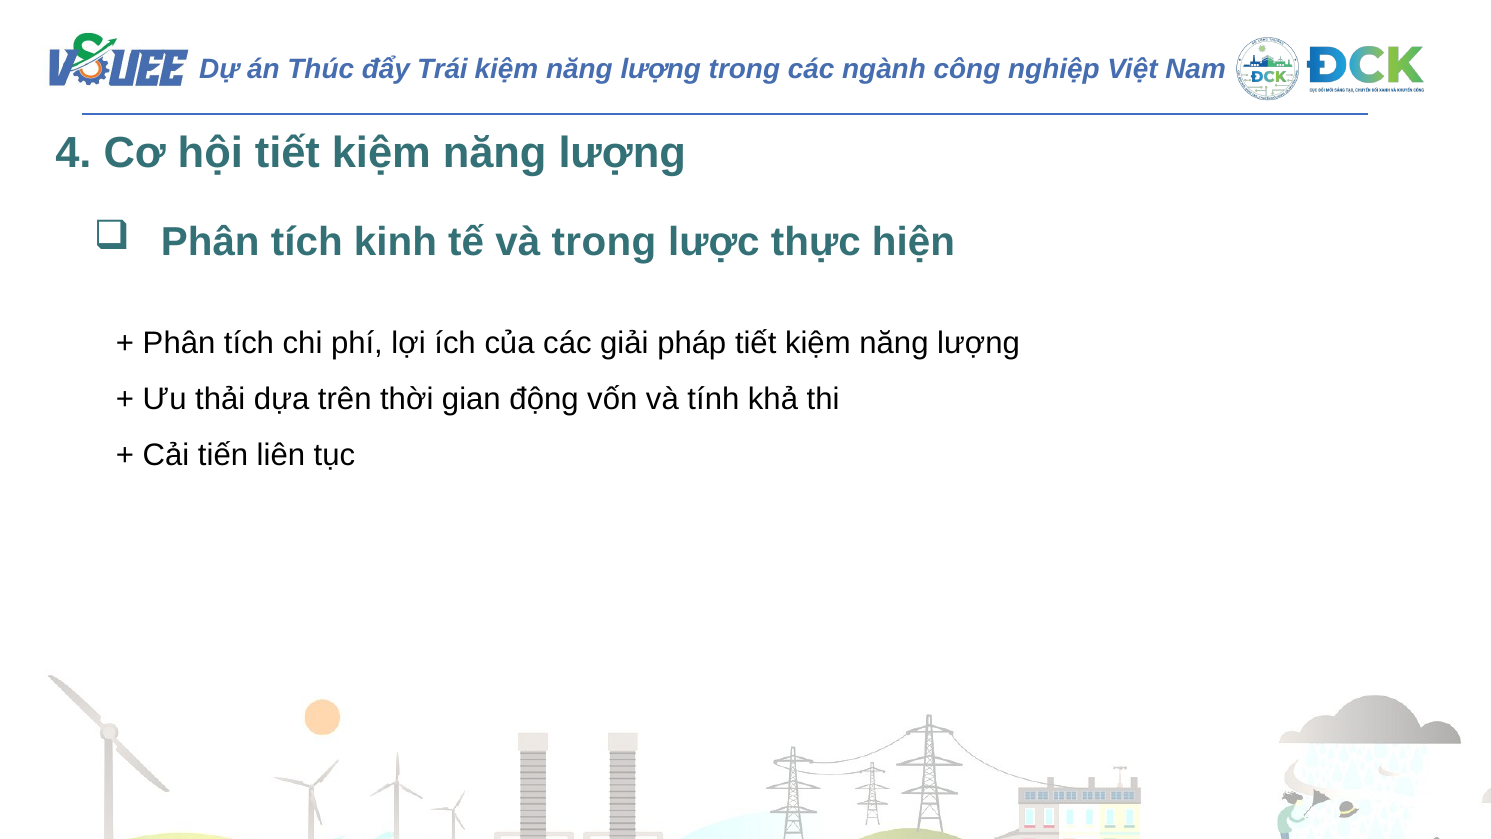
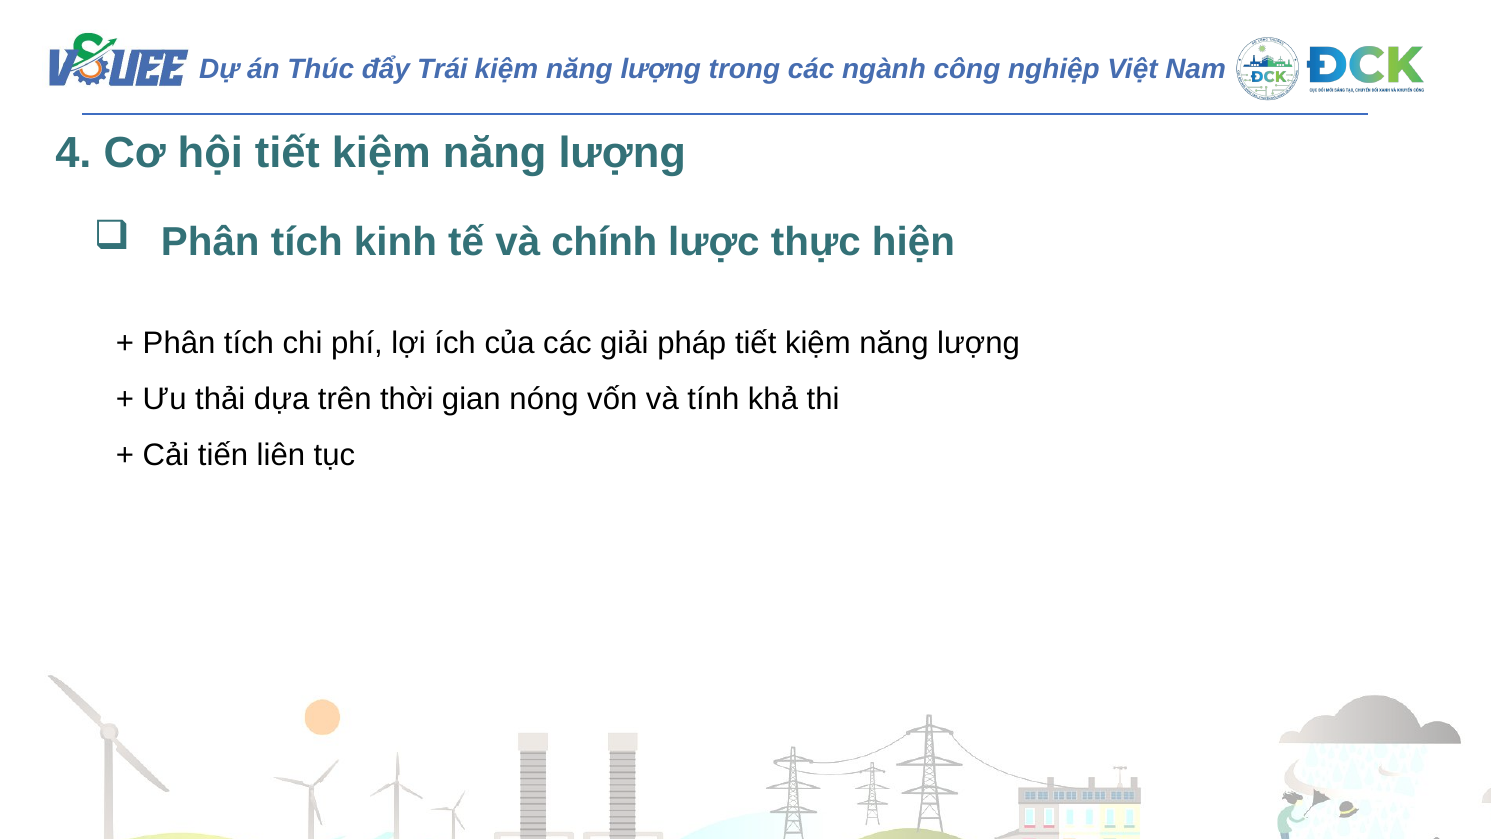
và trong: trong -> chính
động: động -> nóng
